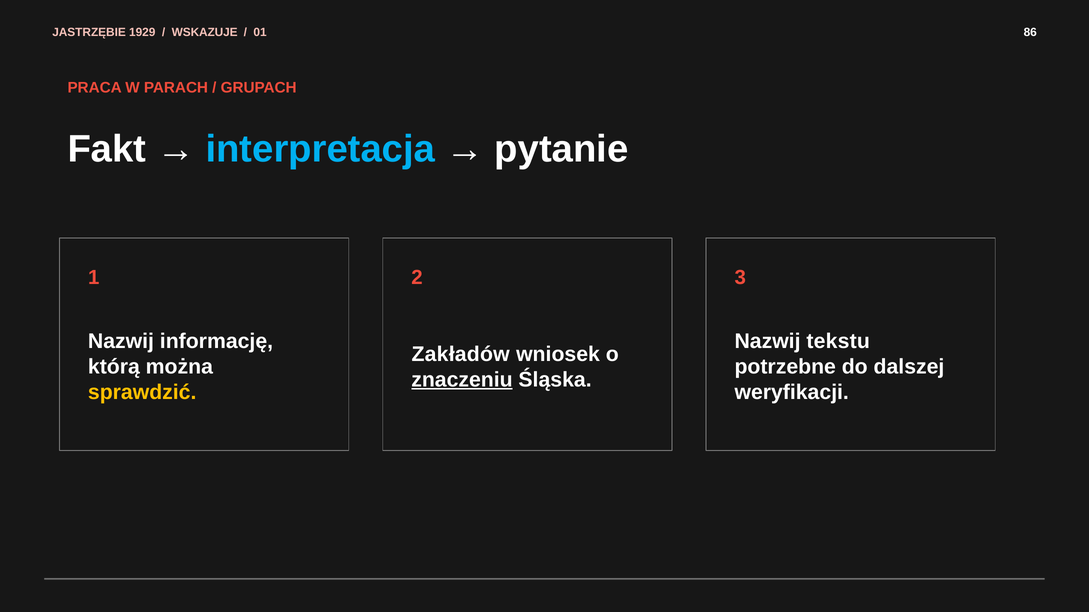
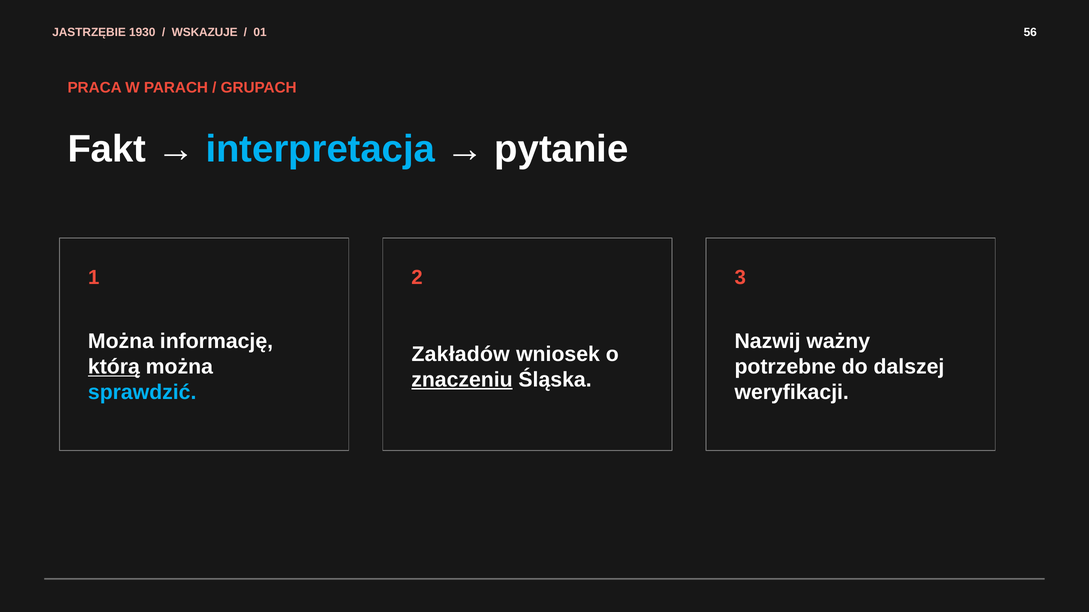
1929: 1929 -> 1930
86: 86 -> 56
Nazwij at (121, 342): Nazwij -> Można
tekstu: tekstu -> ważny
którą underline: none -> present
sprawdzić colour: yellow -> light blue
